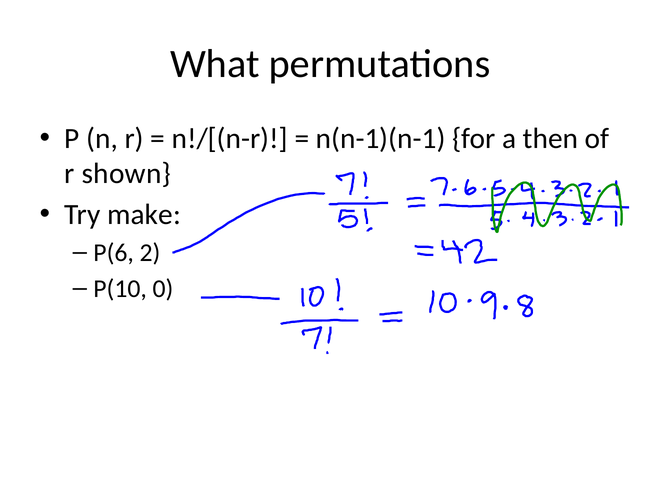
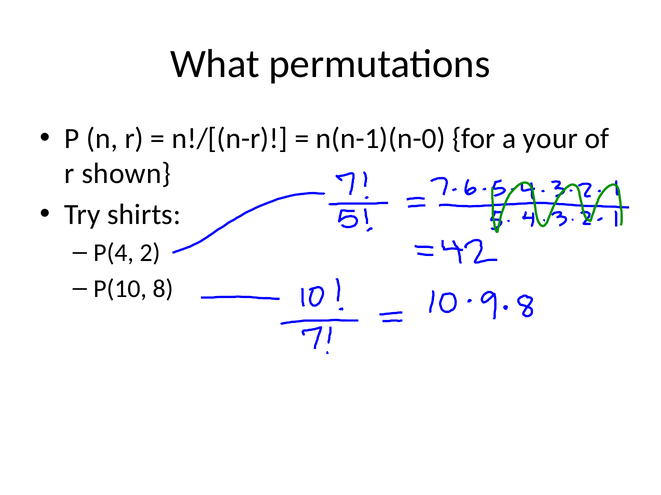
n(n-1)(n-1: n(n-1)(n-1 -> n(n-1)(n-0
then: then -> your
make: make -> shirts
P(6: P(6 -> P(4
0: 0 -> 8
